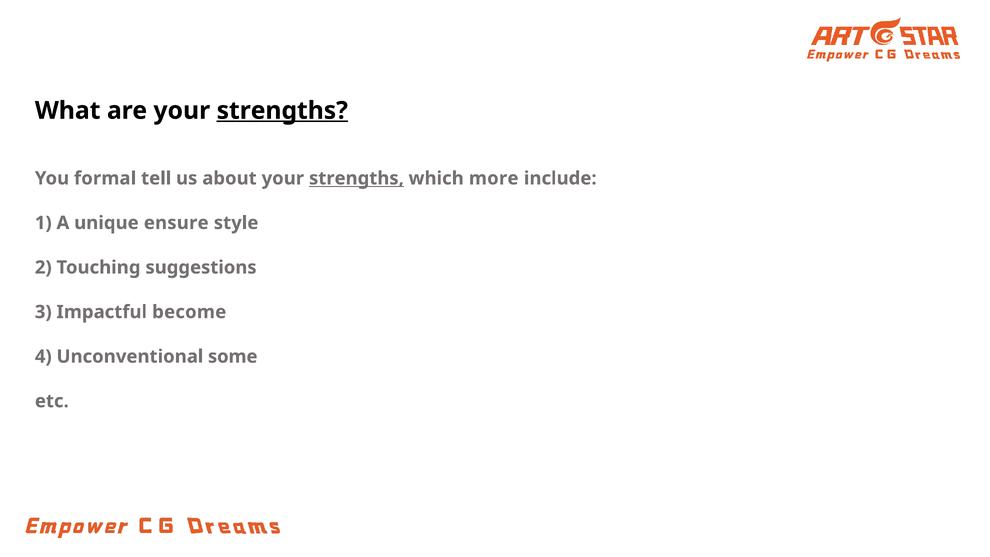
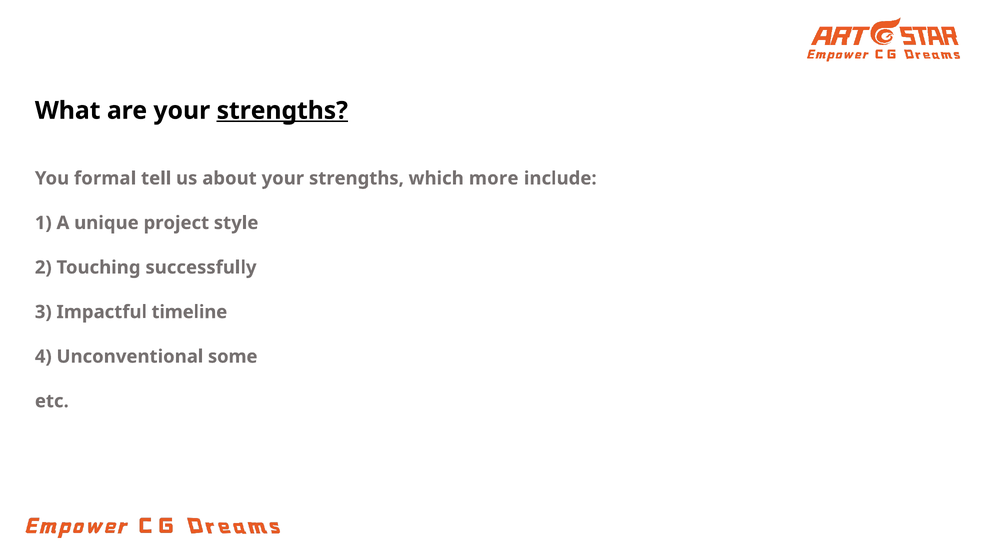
strengths at (356, 178) underline: present -> none
ensure: ensure -> project
suggestions: suggestions -> successfully
become: become -> timeline
